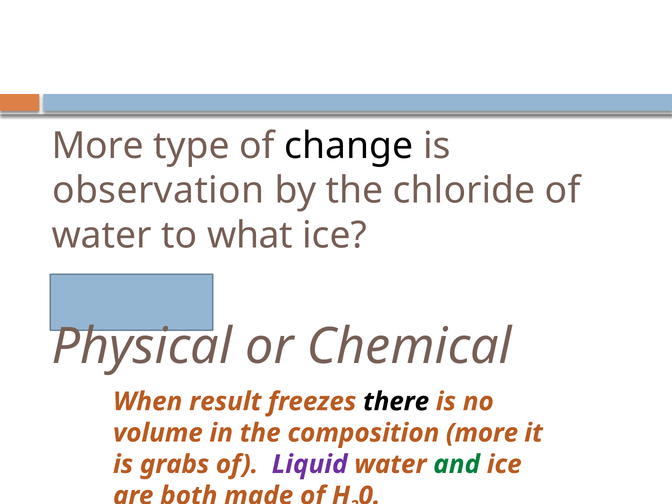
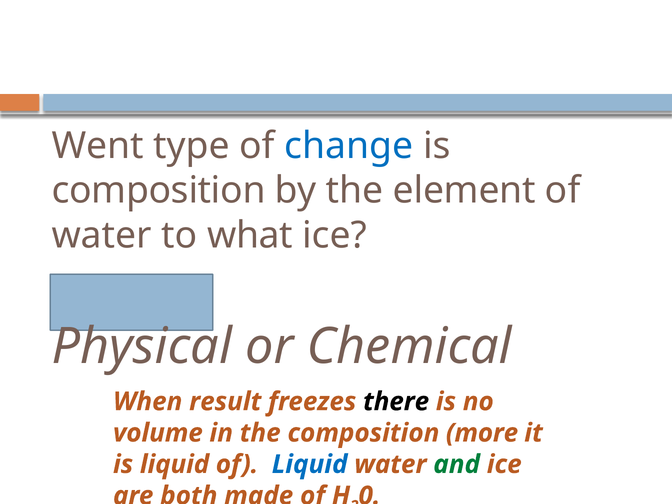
More at (98, 146): More -> Went
change colour: black -> blue
observation at (158, 191): observation -> composition
chloride: chloride -> element
is grabs: grabs -> liquid
Liquid at (310, 464) colour: purple -> blue
